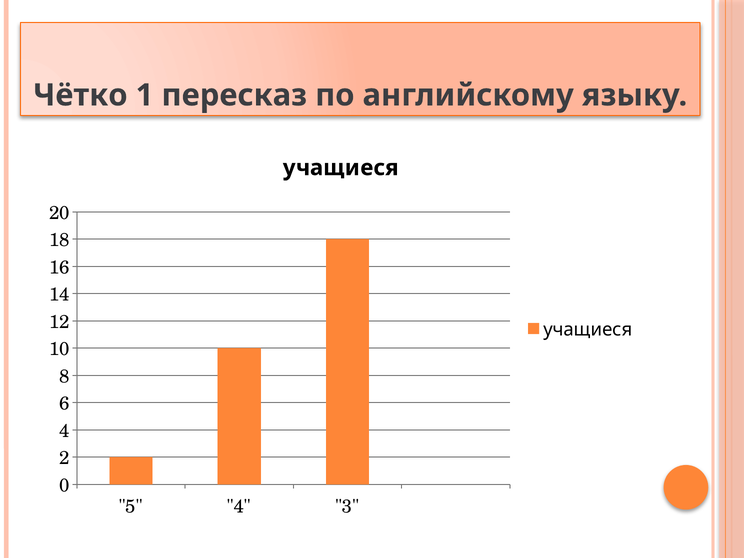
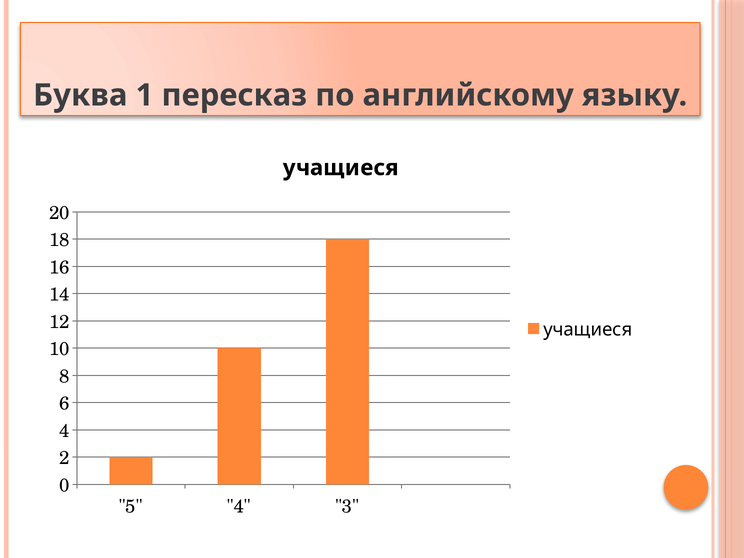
Чётко: Чётко -> Буква
